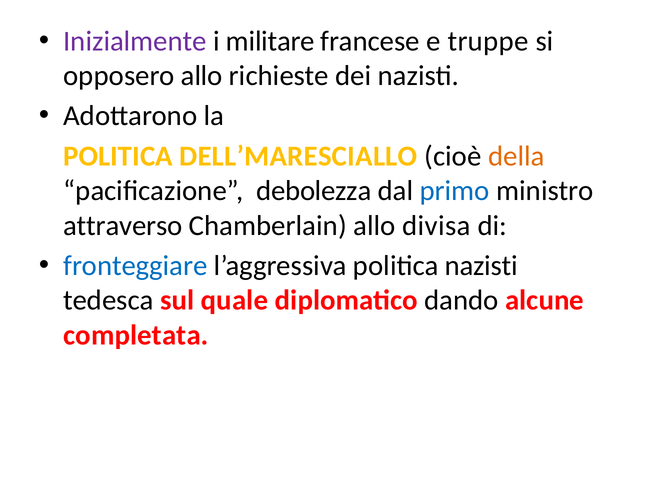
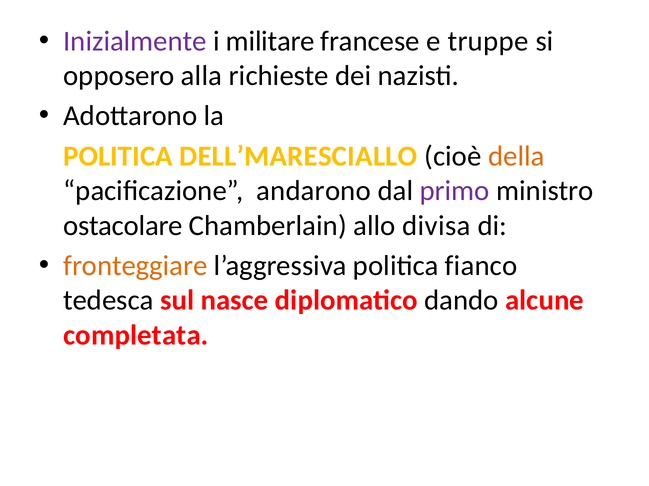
opposero allo: allo -> alla
debolezza: debolezza -> andarono
primo colour: blue -> purple
attraverso: attraverso -> ostacolare
fronteggiare colour: blue -> orange
politica nazisti: nazisti -> fianco
quale: quale -> nasce
